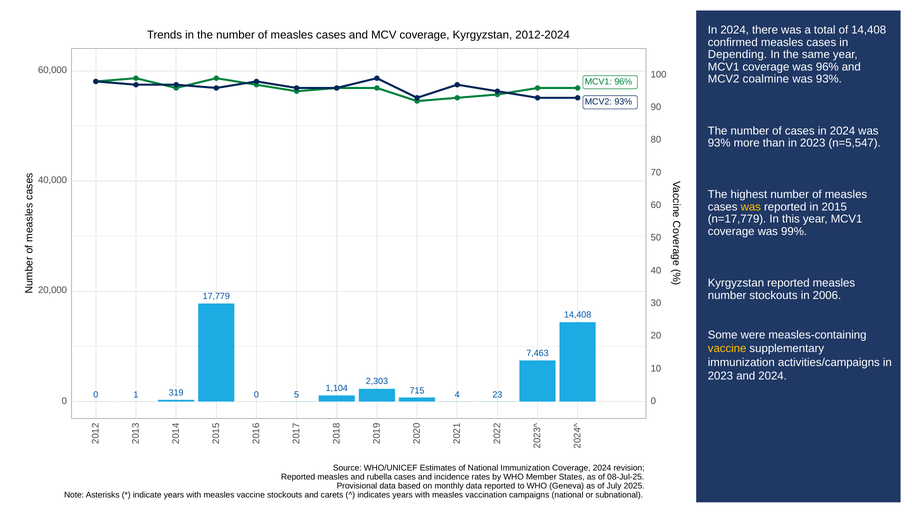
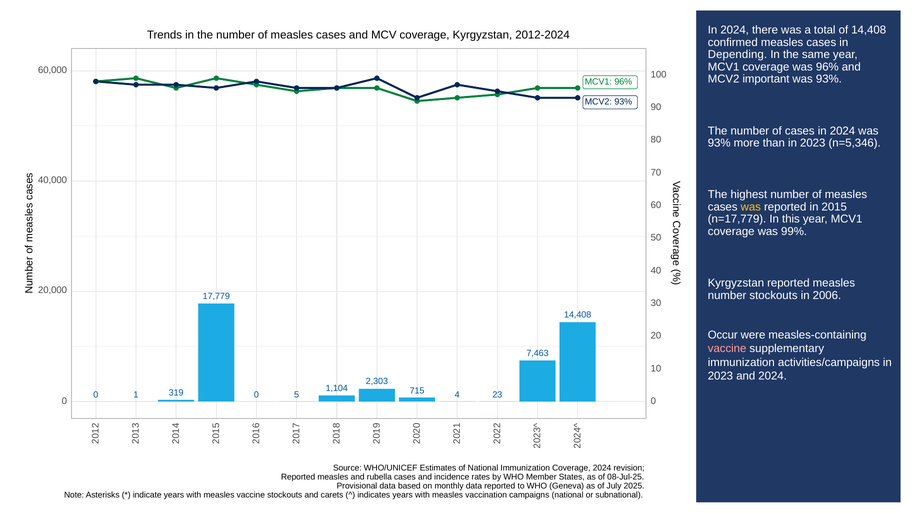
coalmine: coalmine -> important
n=5,547: n=5,547 -> n=5,346
Some: Some -> Occur
vaccine at (727, 349) colour: yellow -> pink
